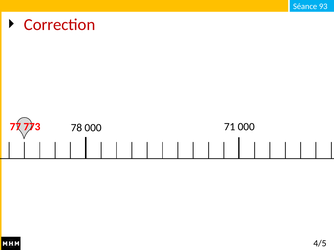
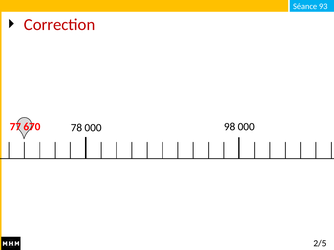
773: 773 -> 670
71: 71 -> 98
4/5: 4/5 -> 2/5
